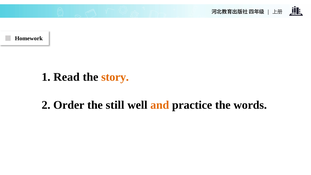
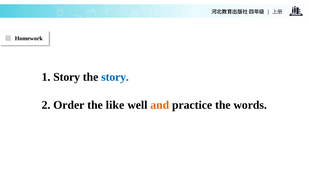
1 Read: Read -> Story
story at (115, 77) colour: orange -> blue
still: still -> like
